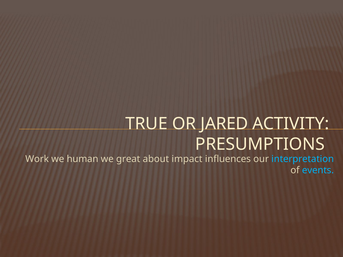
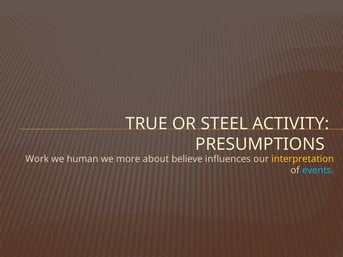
JARED: JARED -> STEEL
great: great -> more
impact: impact -> believe
interpretation colour: light blue -> yellow
